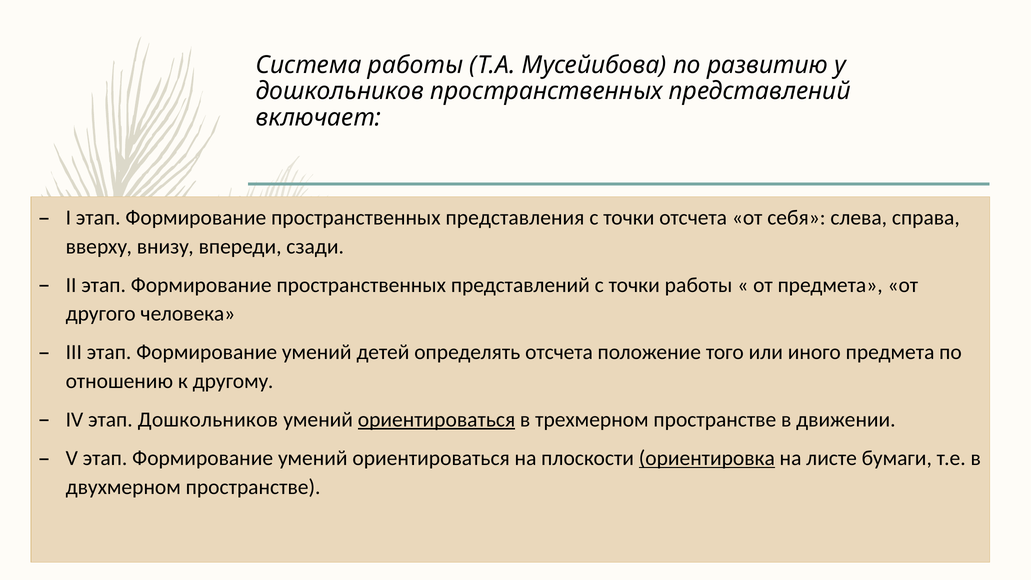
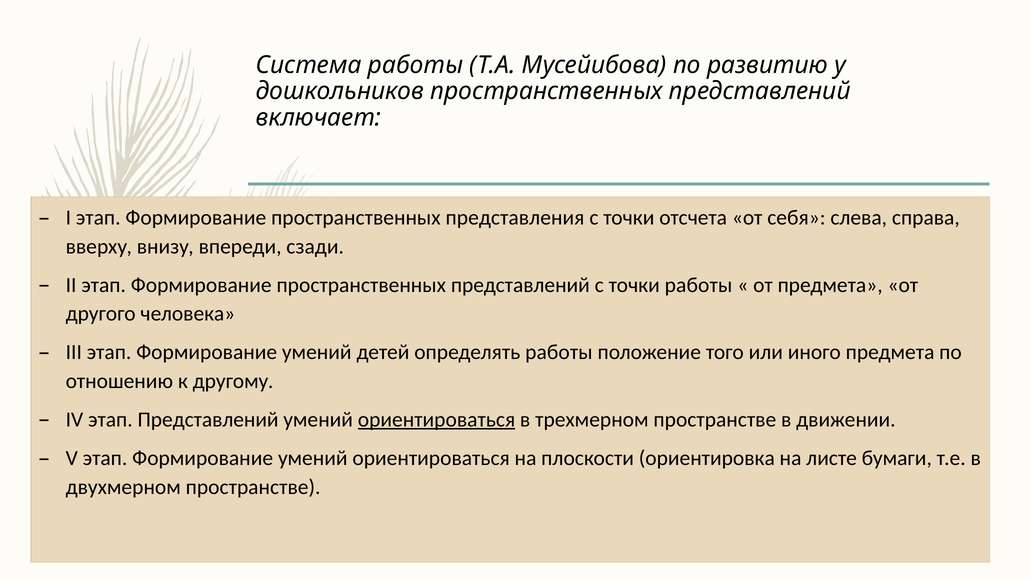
определять отсчета: отсчета -> работы
этап Дошкольников: Дошкольников -> Представлений
ориентировка underline: present -> none
